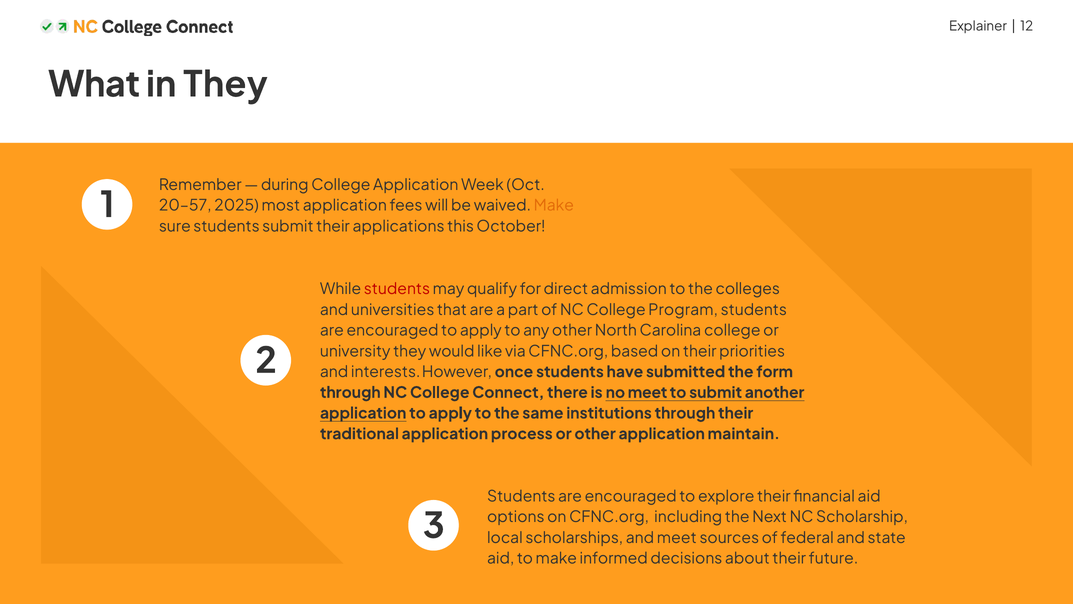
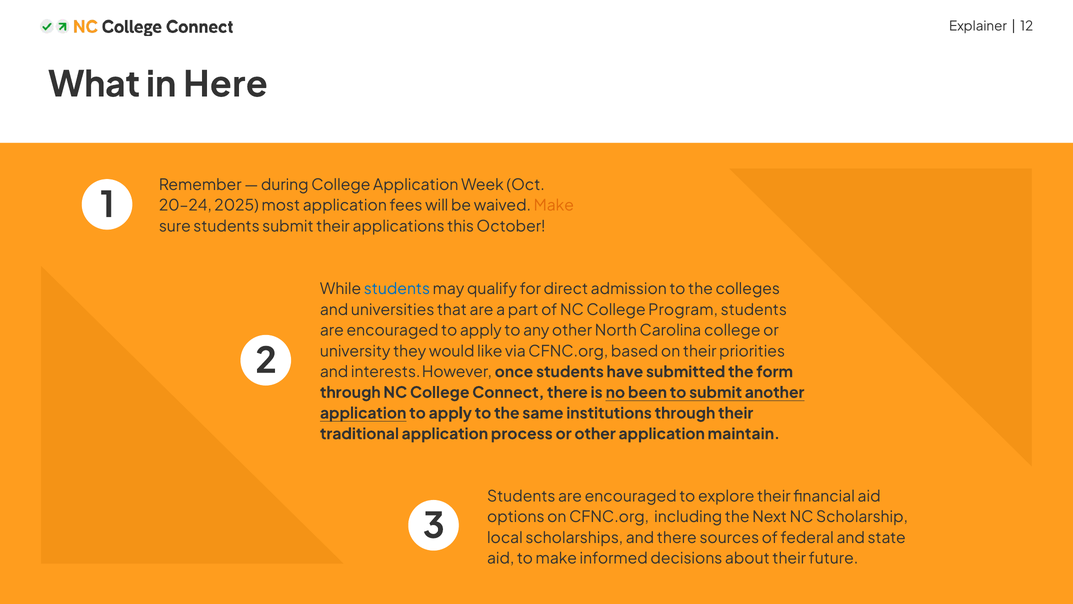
in They: They -> Here
20–57: 20–57 -> 20–24
students at (397, 289) colour: red -> blue
no meet: meet -> been
and meet: meet -> there
